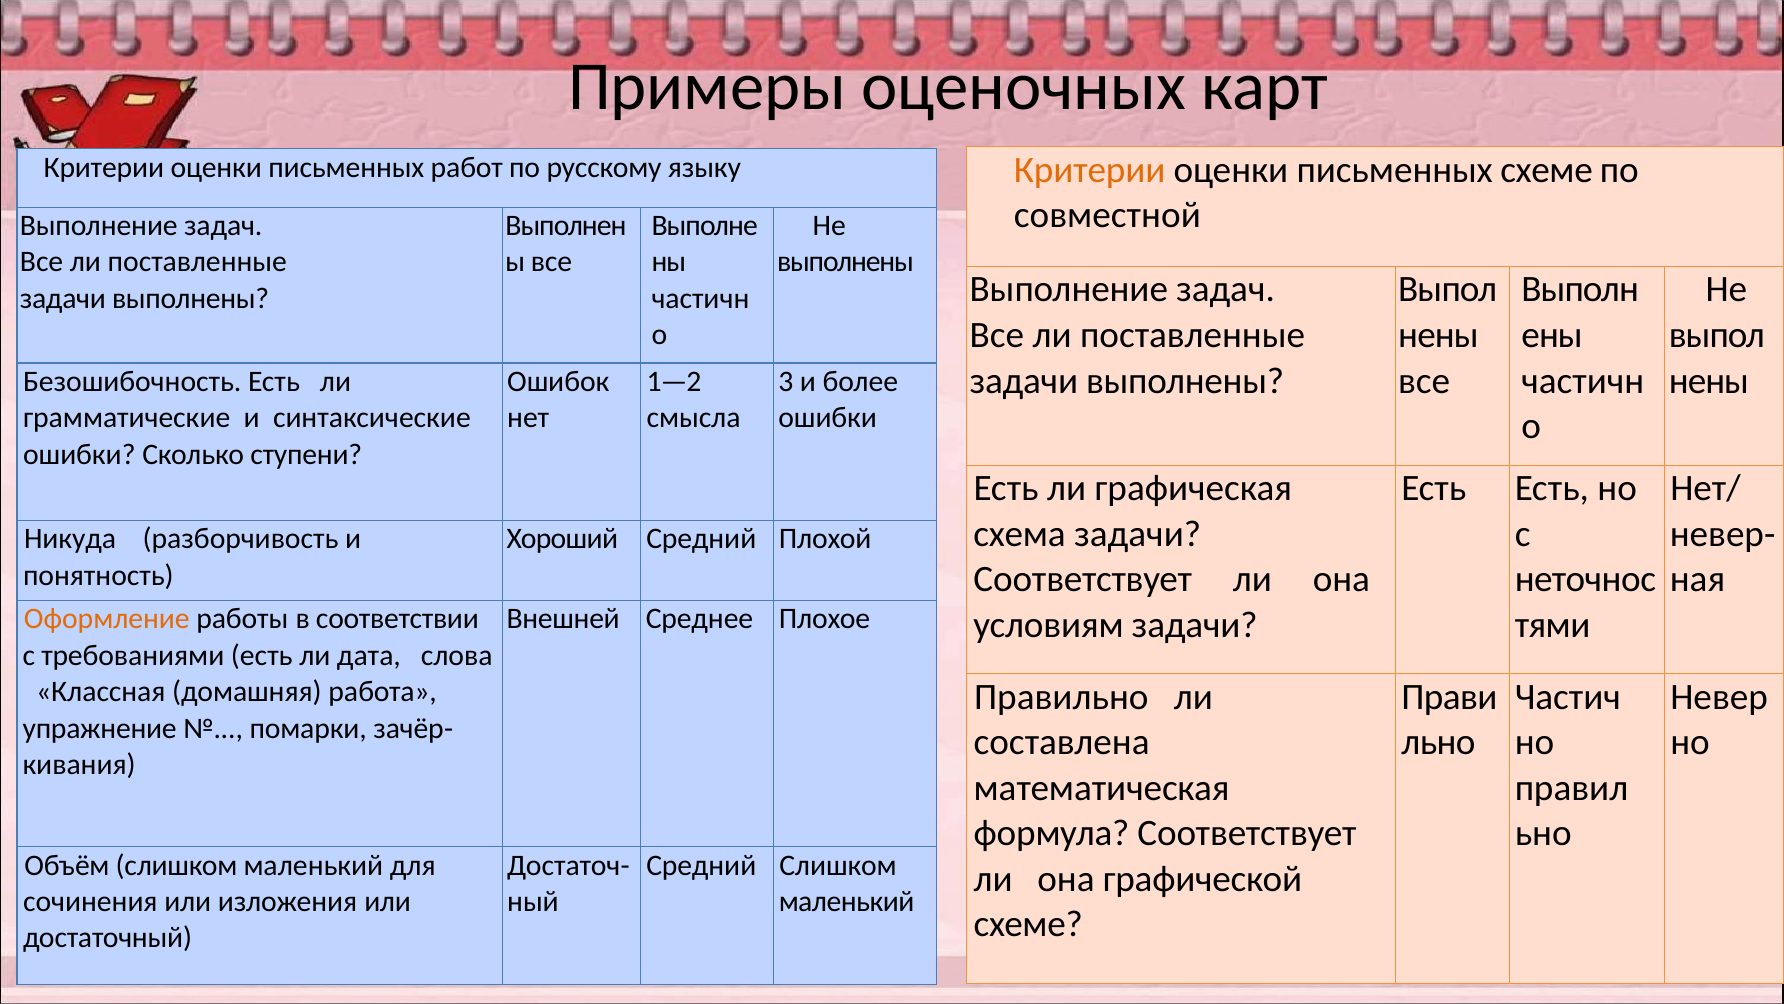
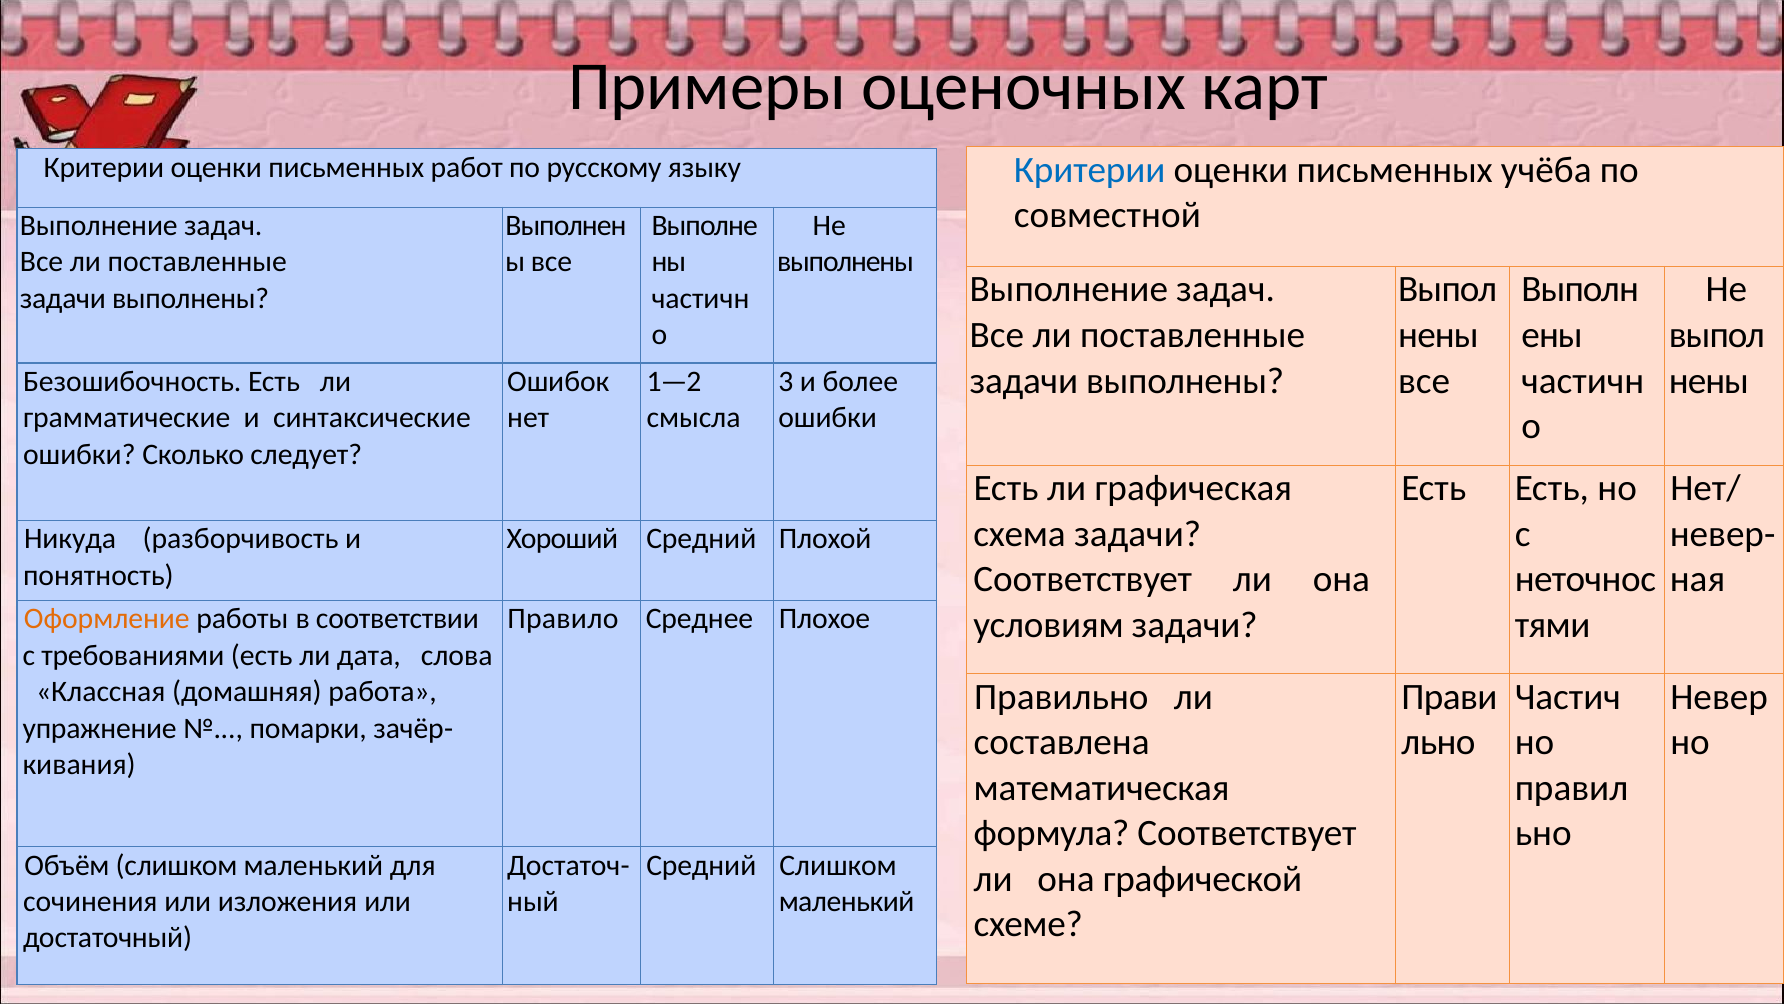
Критерии at (1090, 170) colour: orange -> blue
письменных схеме: схеме -> учёба
ступени: ступени -> следует
Внешней: Внешней -> Правило
